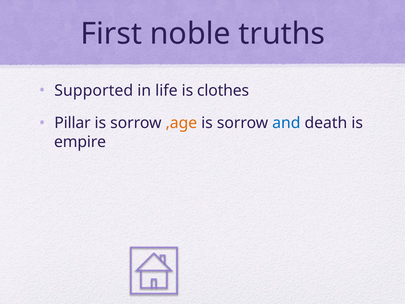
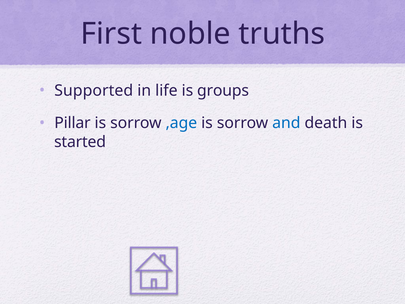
clothes: clothes -> groups
,age colour: orange -> blue
empire: empire -> started
